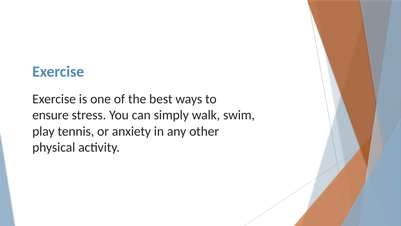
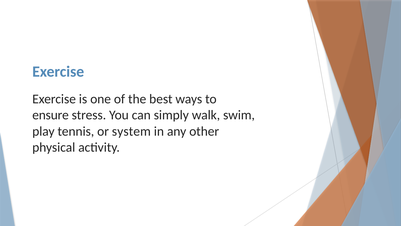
anxiety: anxiety -> system
